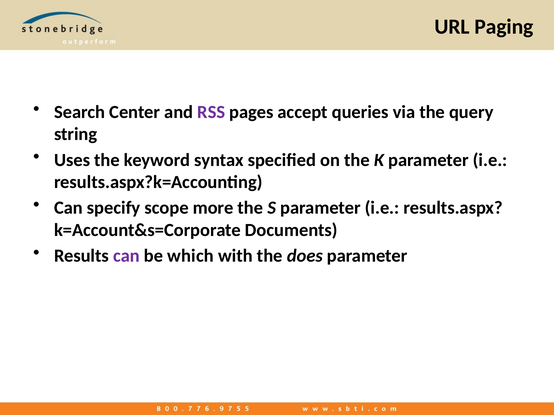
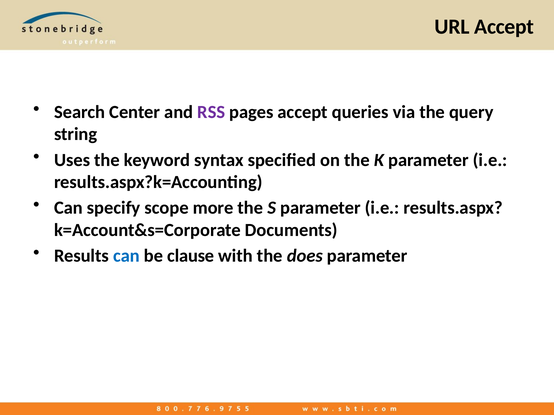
URL Paging: Paging -> Accept
can at (126, 256) colour: purple -> blue
which: which -> clause
